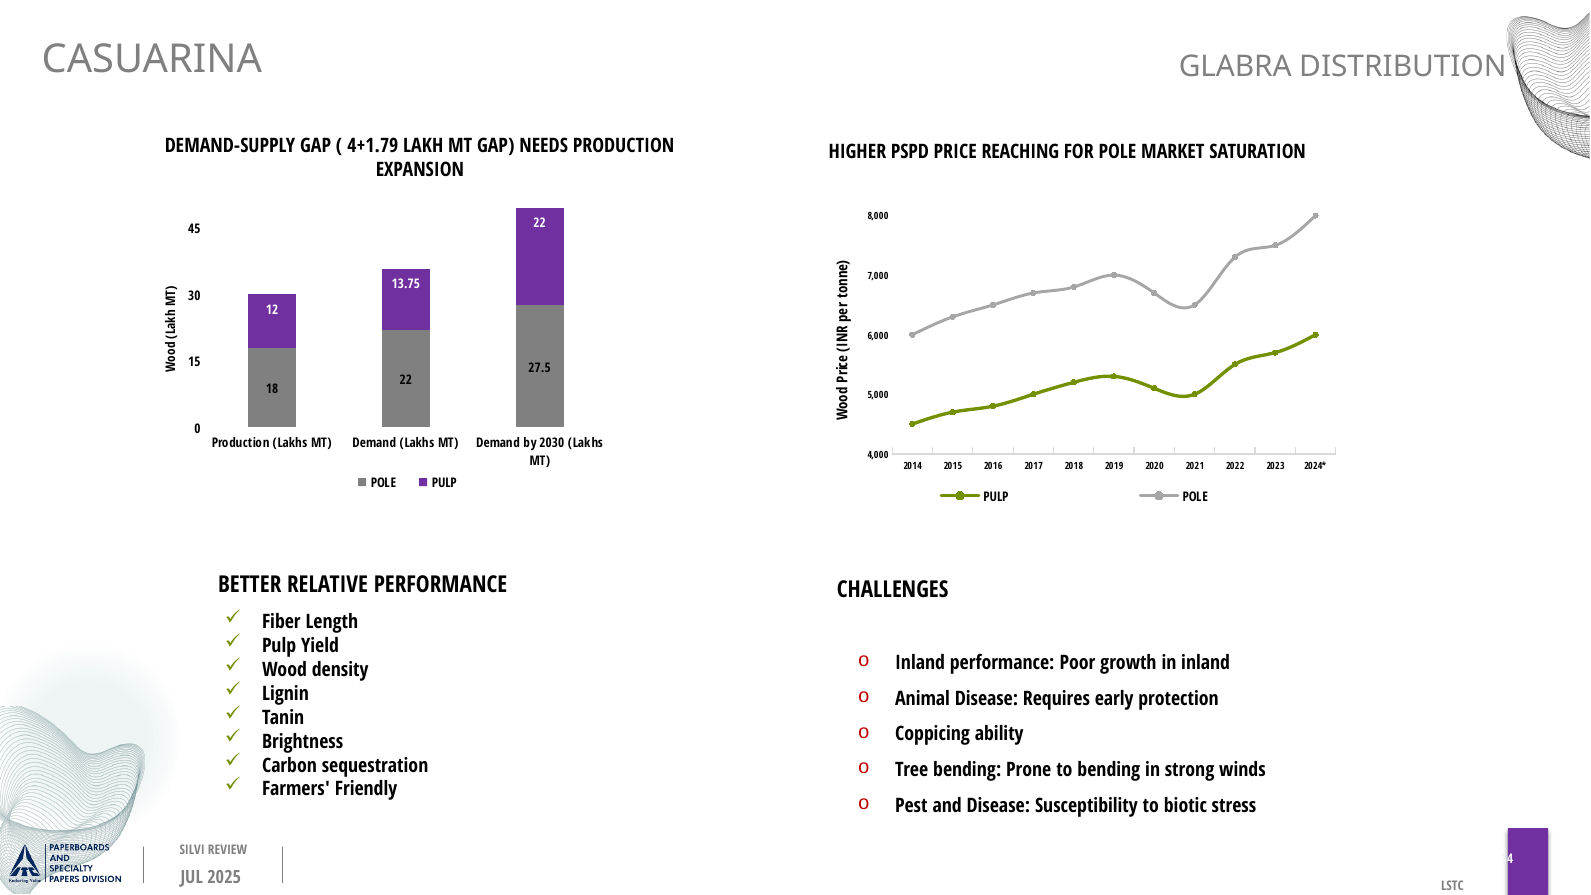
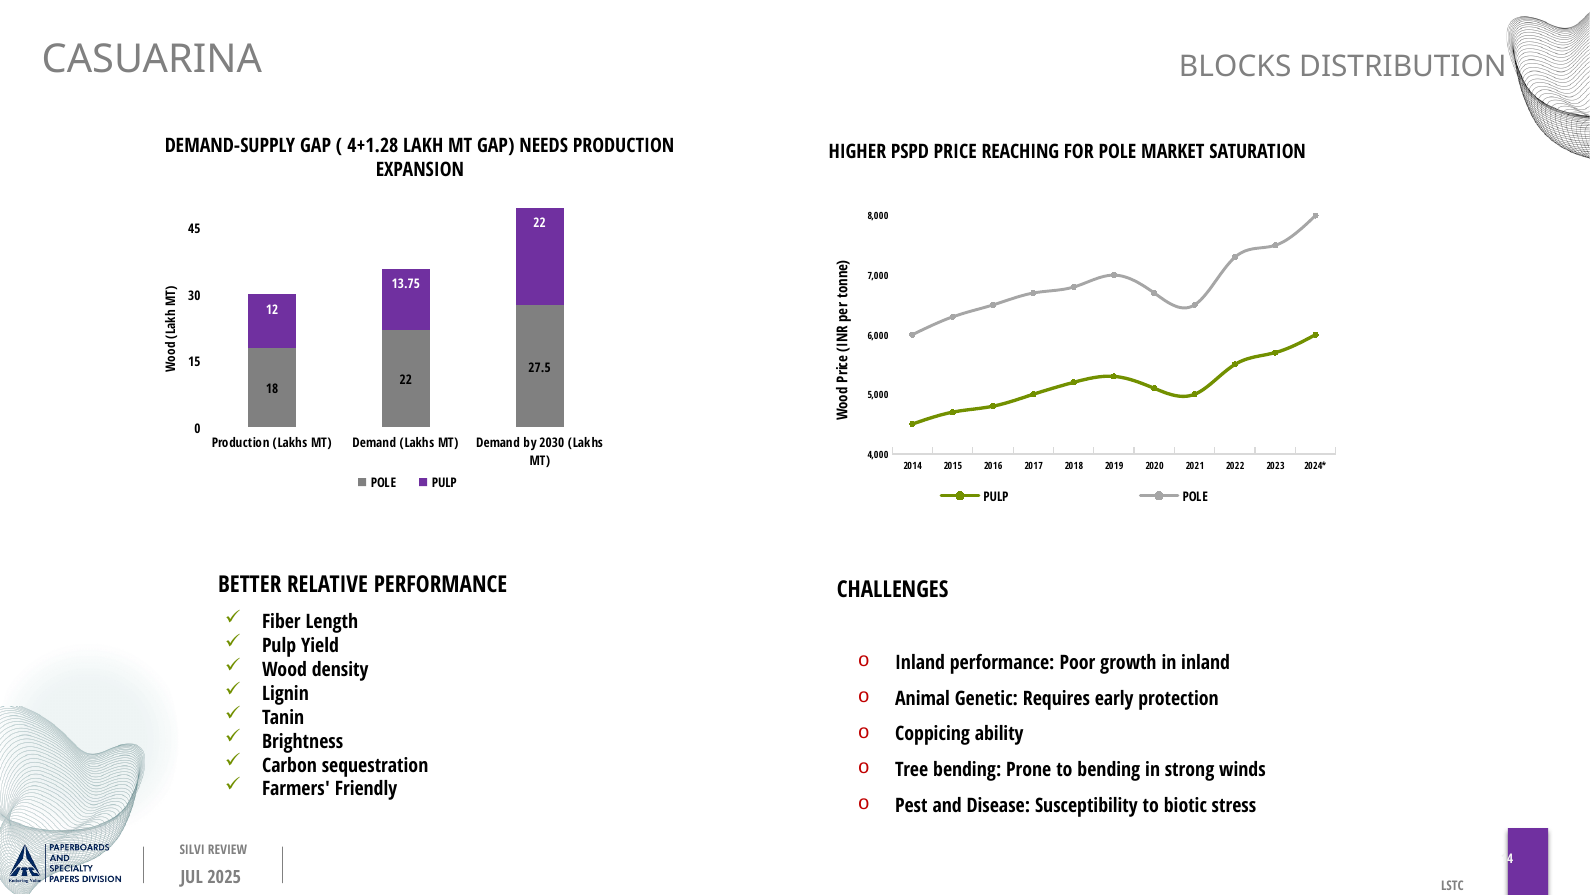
GLABRA: GLABRA -> BLOCKS
4+1.79: 4+1.79 -> 4+1.28
Animal Disease: Disease -> Genetic
